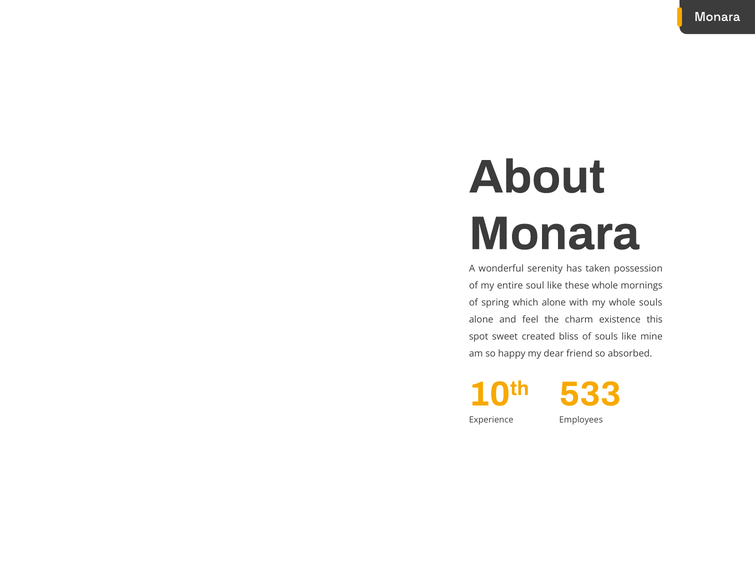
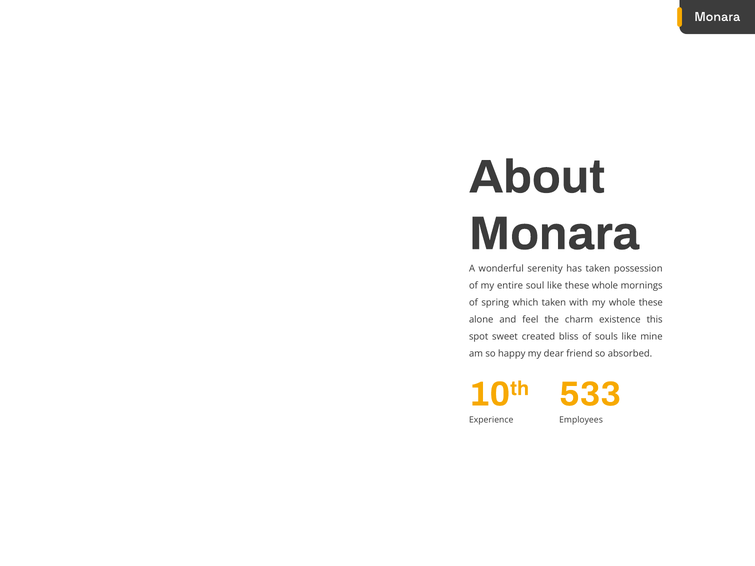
which alone: alone -> taken
whole souls: souls -> these
